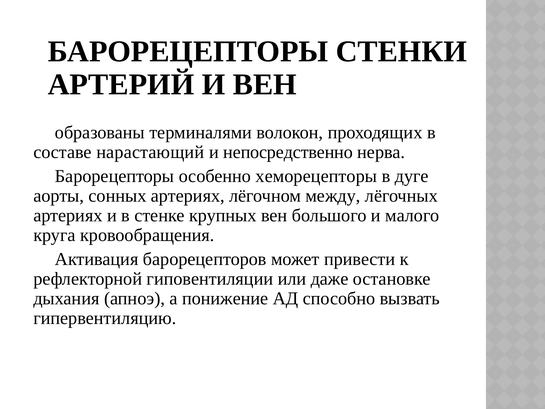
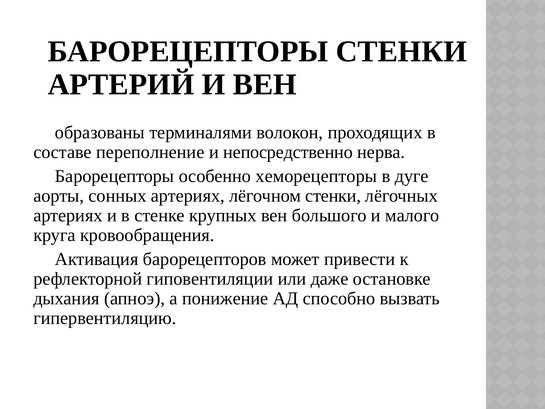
нарастающий: нарастающий -> переполнение
лёгочном между: между -> стенки
